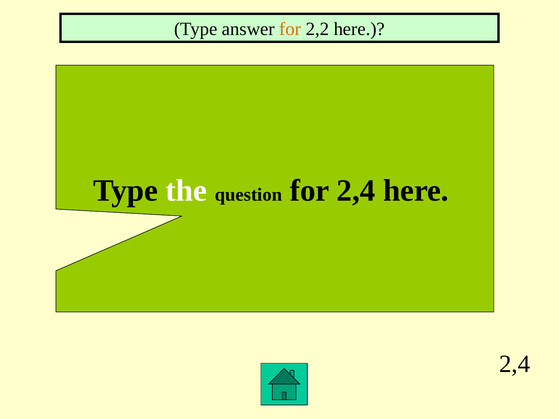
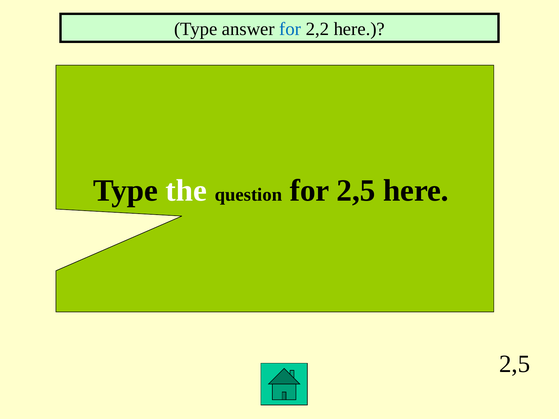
for at (290, 29) colour: orange -> blue
for 2,4: 2,4 -> 2,5
2,4 at (515, 364): 2,4 -> 2,5
